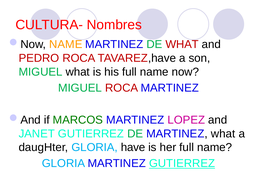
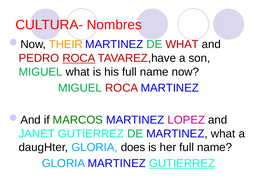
NAME at (66, 44): NAME -> THEIR
ROCA at (79, 58) underline: none -> present
have: have -> does
